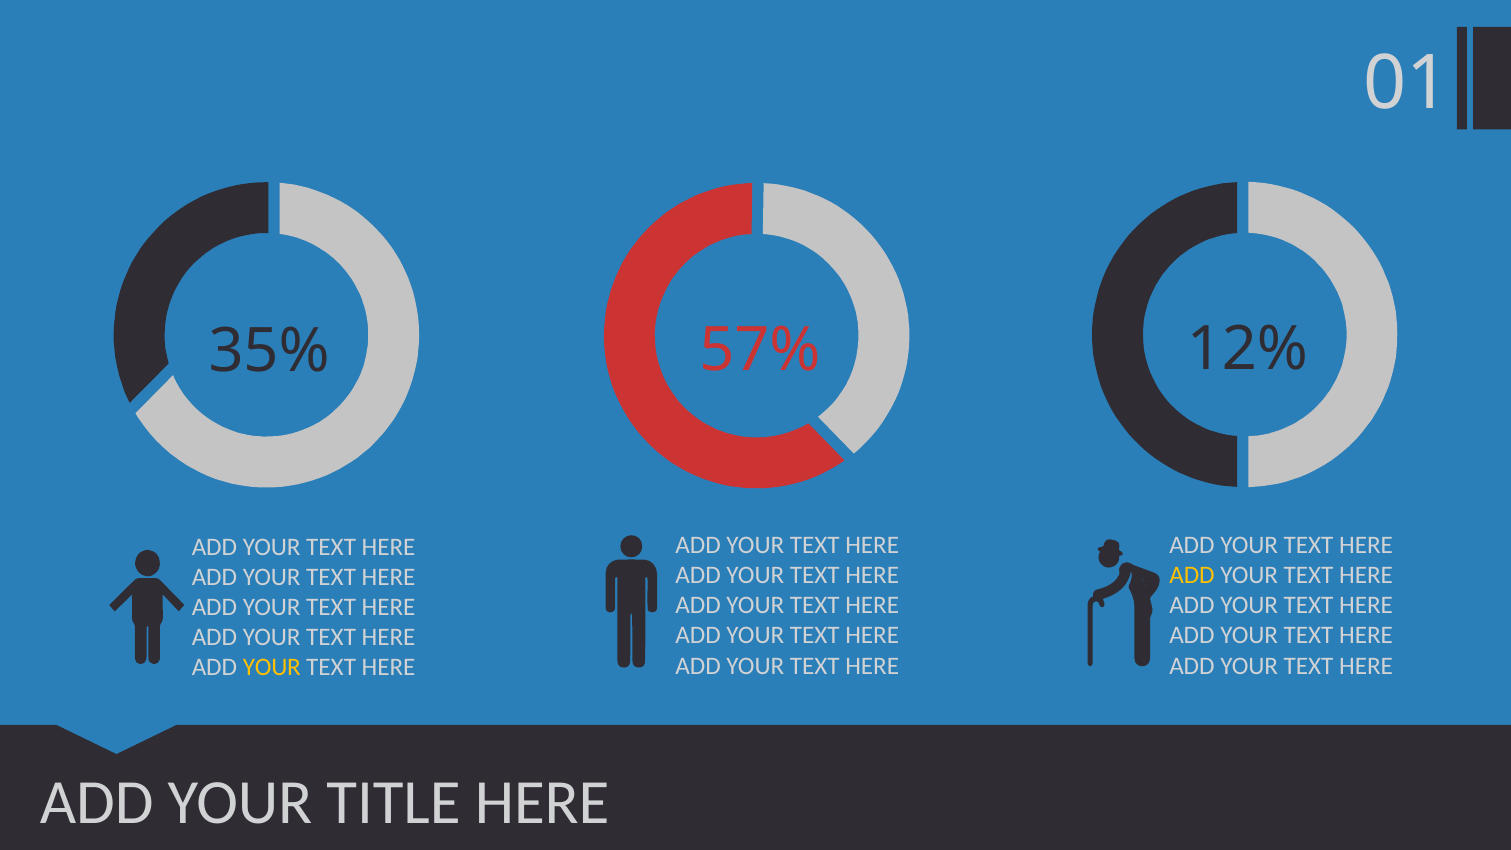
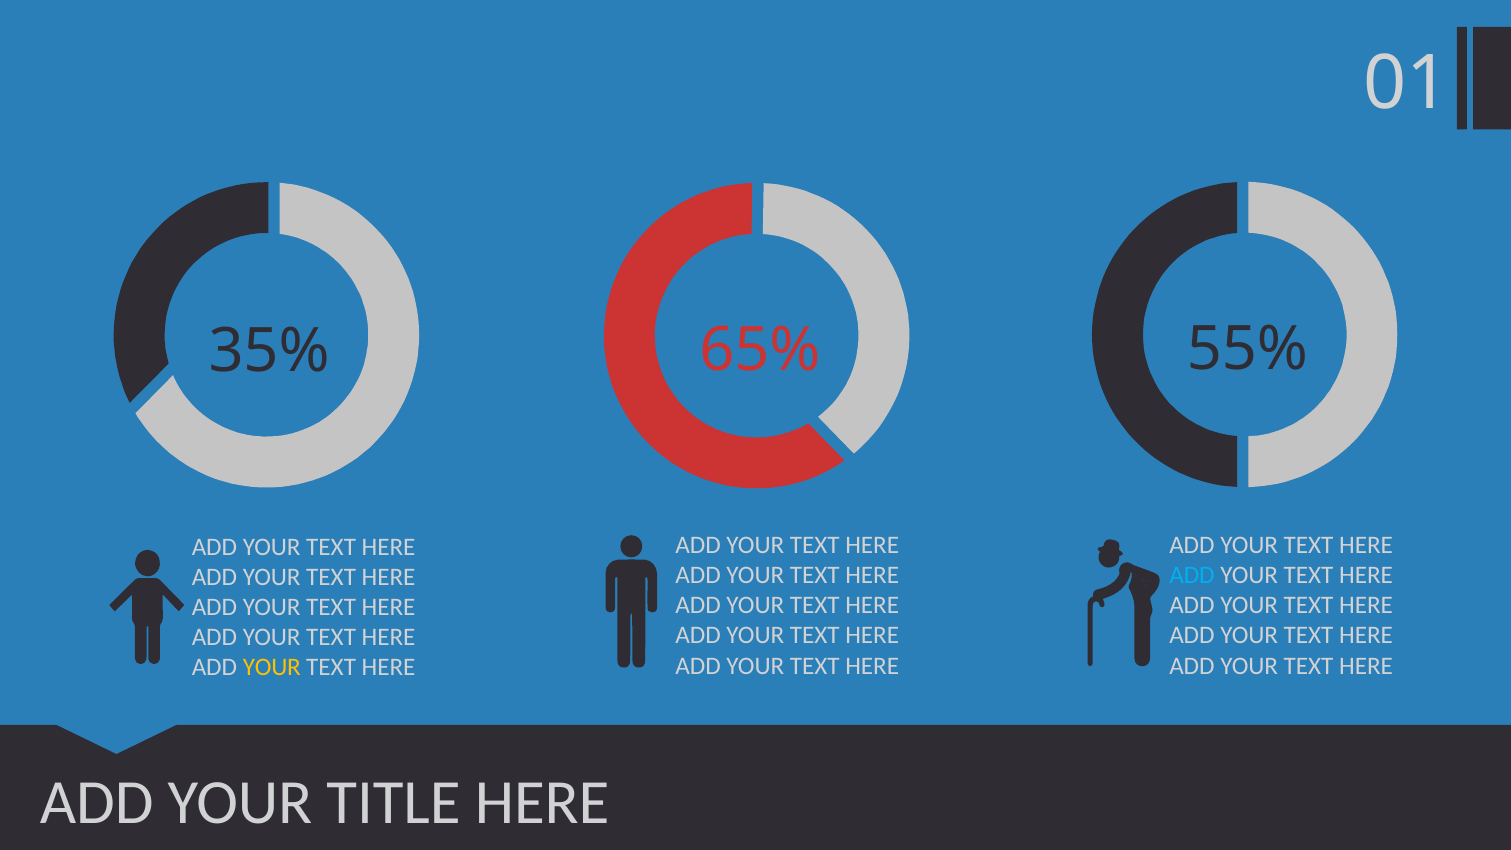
57%: 57% -> 65%
12%: 12% -> 55%
ADD at (1192, 575) colour: yellow -> light blue
